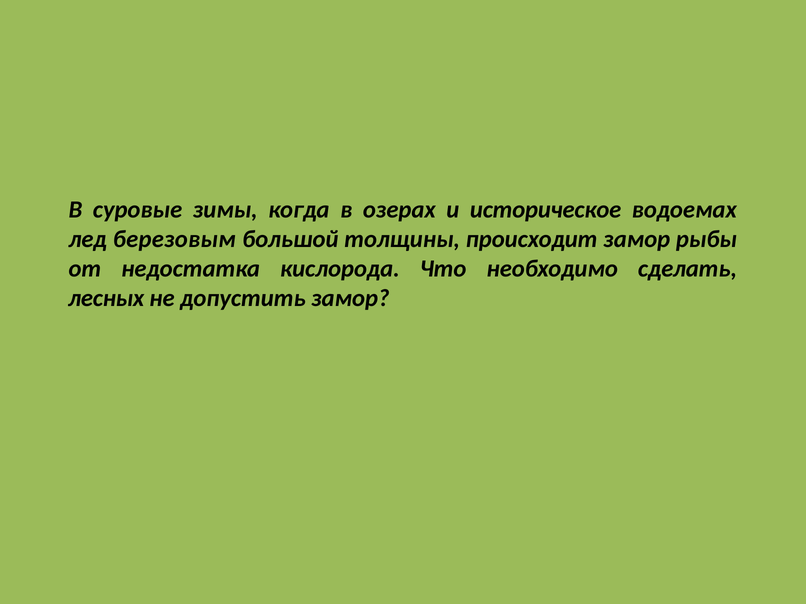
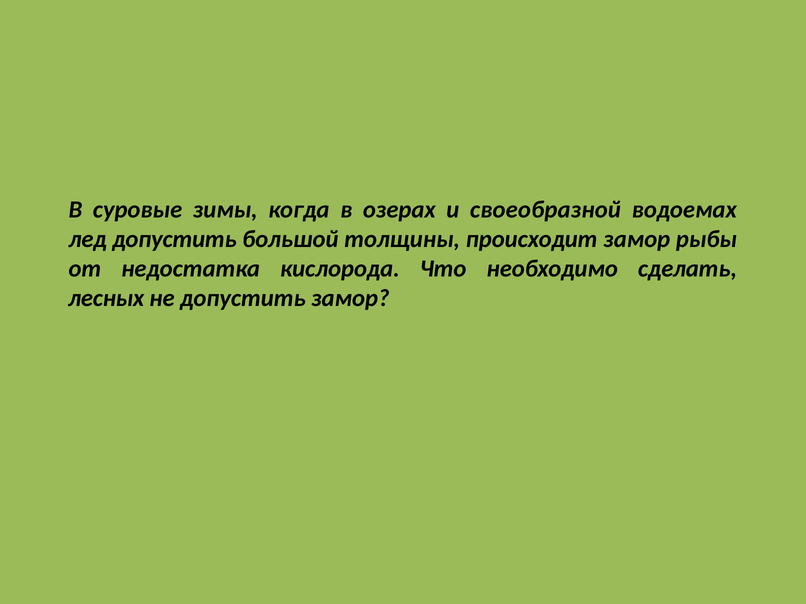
историческое: историческое -> своеобразной
лед березовым: березовым -> допустить
